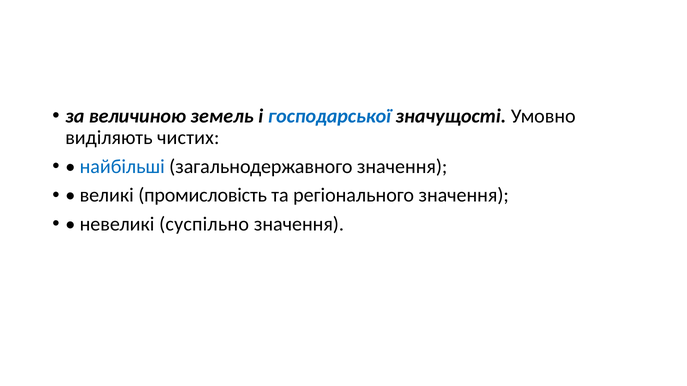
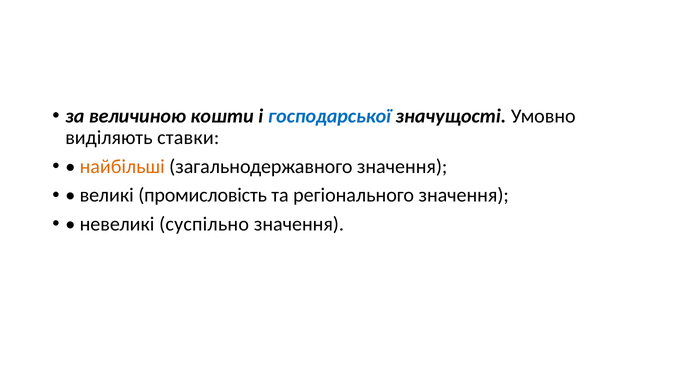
земель: земель -> кошти
чистих: чистих -> ставки
найбільші colour: blue -> orange
